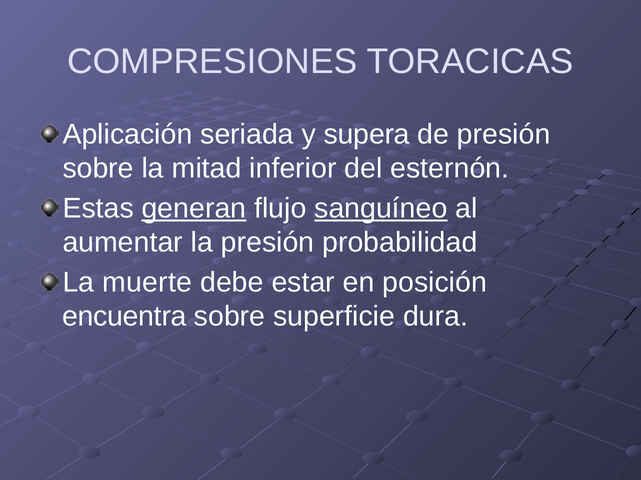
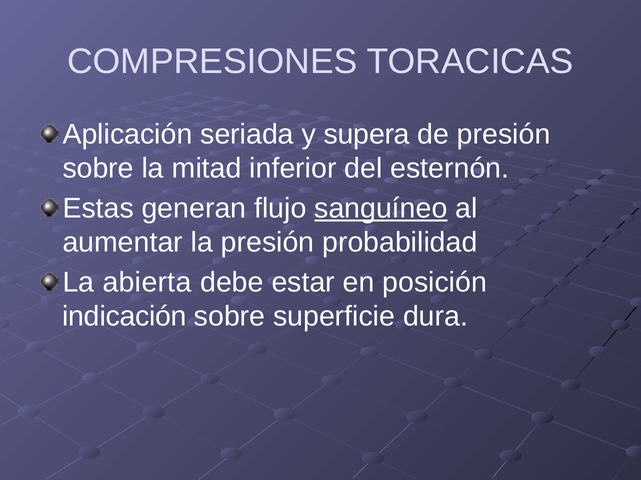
generan underline: present -> none
muerte: muerte -> abierta
encuentra: encuentra -> indicación
